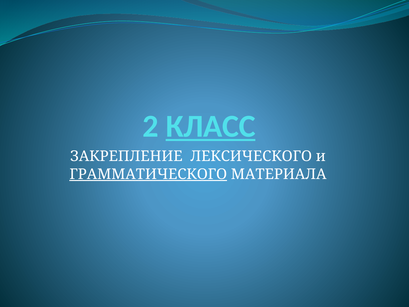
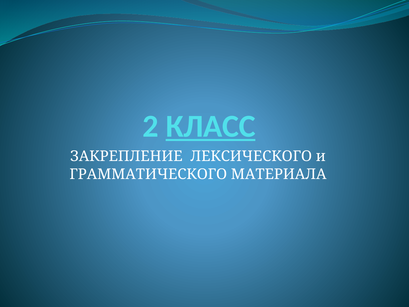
ГРАММАТИЧЕСКОГО underline: present -> none
